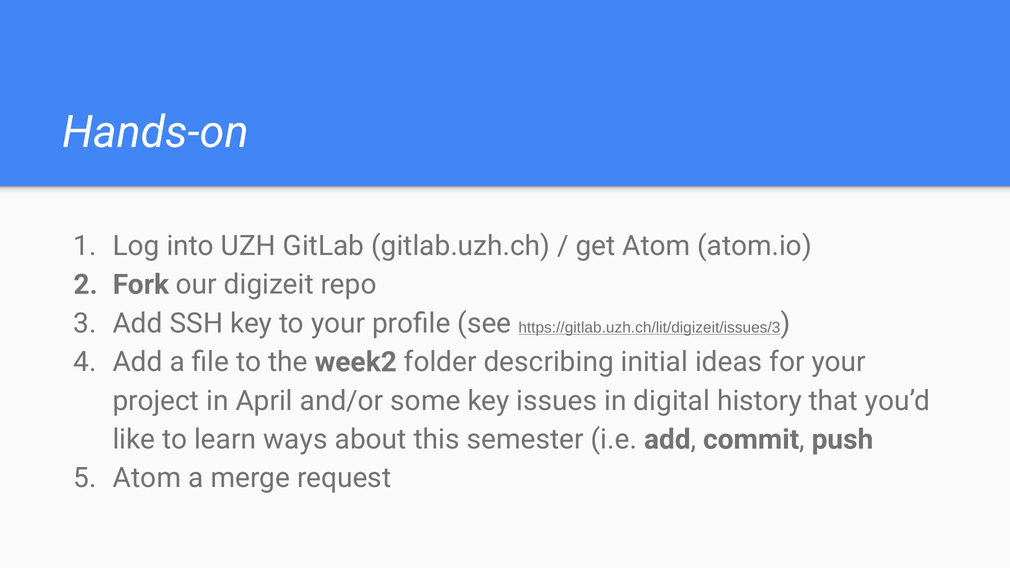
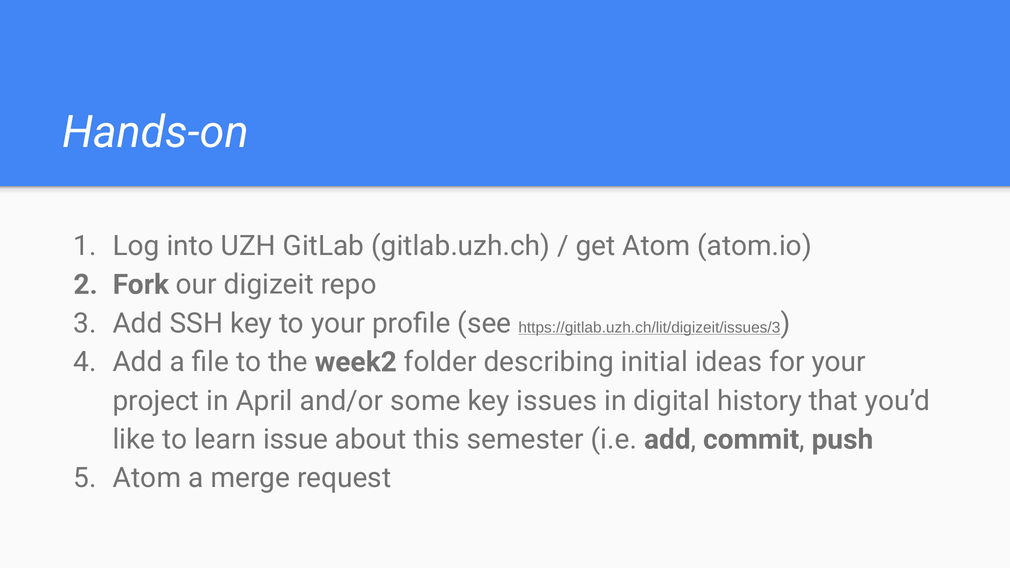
ways: ways -> issue
